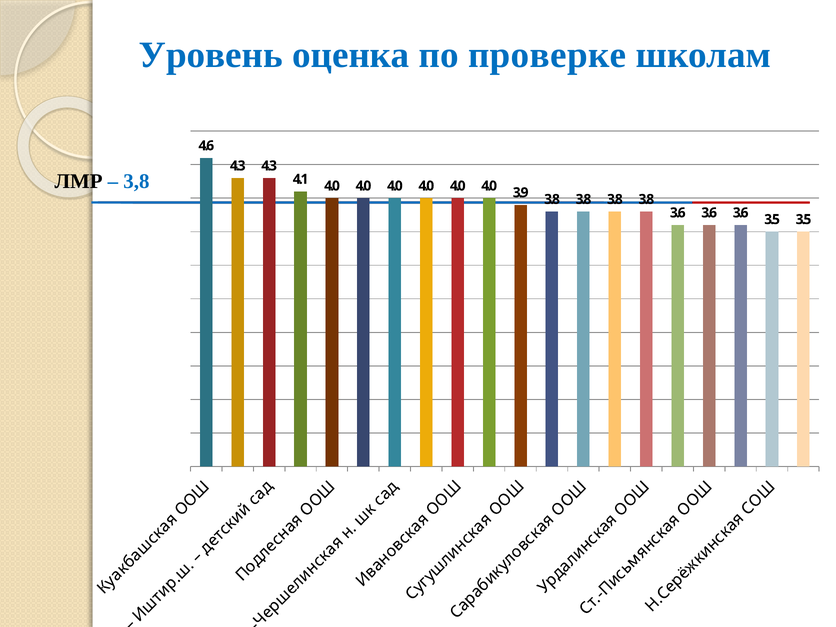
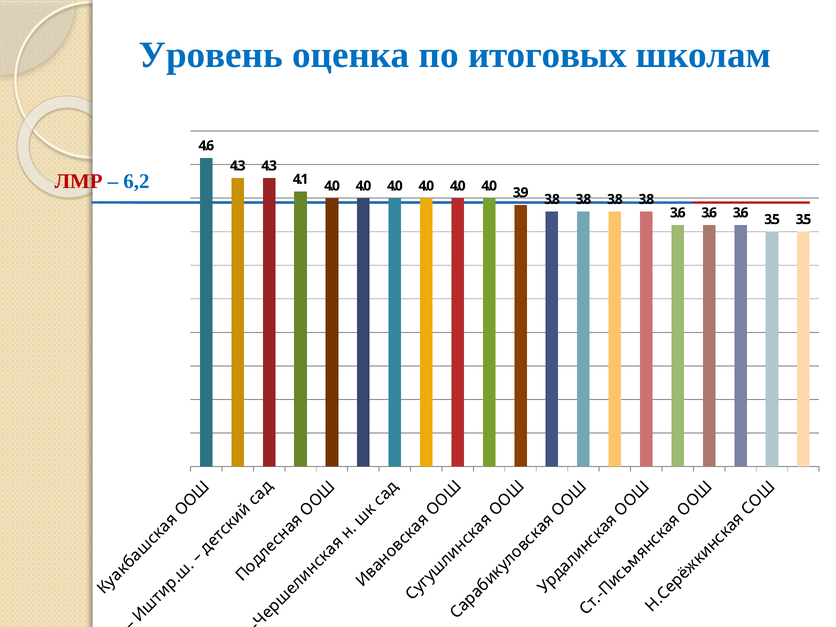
проверке: проверке -> итоговых
ЛМР colour: black -> red
3,8: 3,8 -> 6,2
